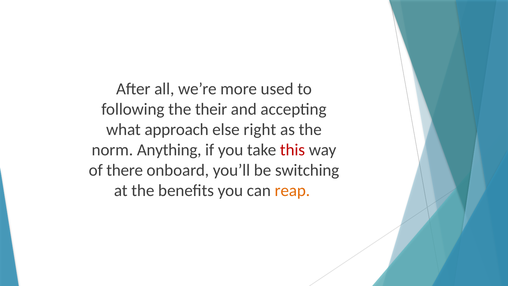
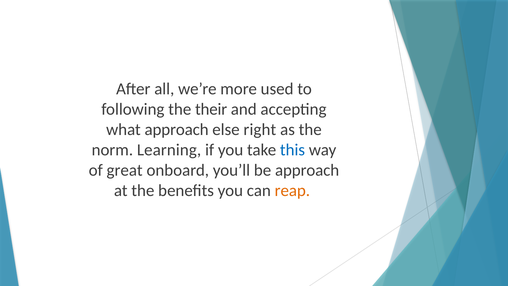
Anything: Anything -> Learning
this colour: red -> blue
there: there -> great
be switching: switching -> approach
